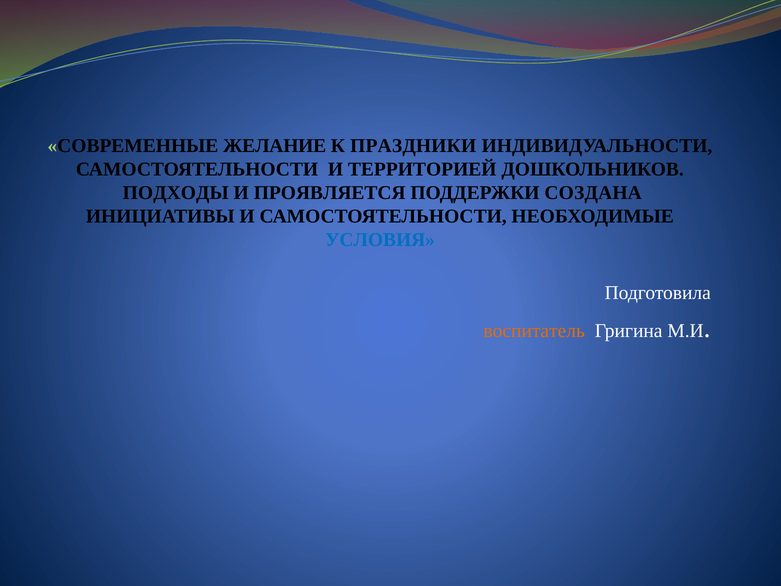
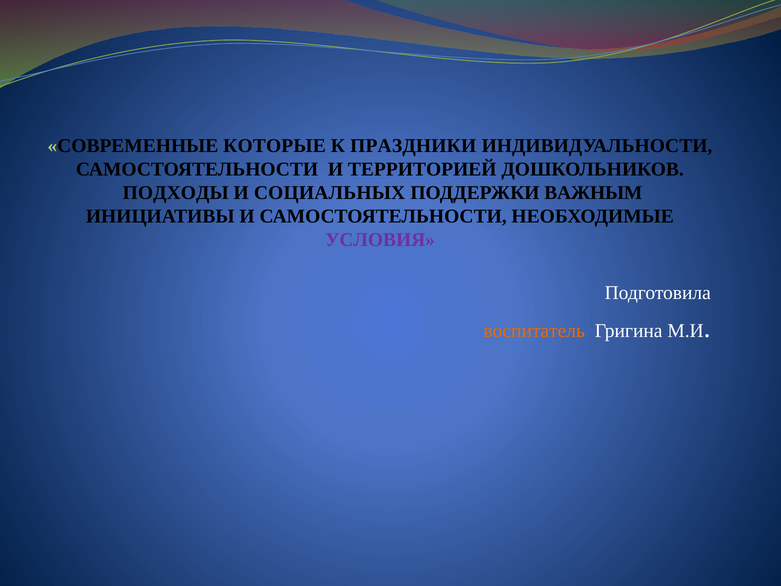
ЖЕЛАНИЕ: ЖЕЛАНИЕ -> КОТОРЫЕ
ПРОЯВЛЯЕТСЯ: ПРОЯВЛЯЕТСЯ -> СОЦИАЛЬНЫХ
СОЗДАНА: СОЗДАНА -> ВАЖНЫМ
УСЛОВИЯ colour: blue -> purple
